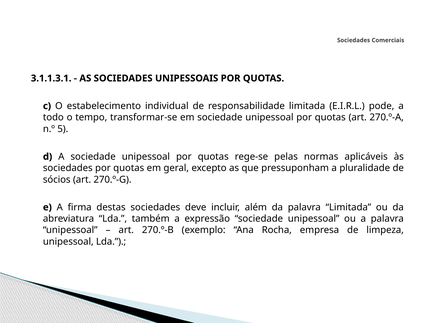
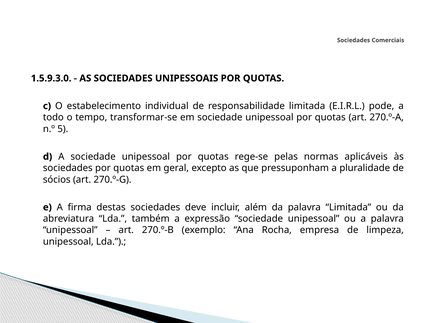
3.1.1.3.1: 3.1.1.3.1 -> 1.5.9.3.0
